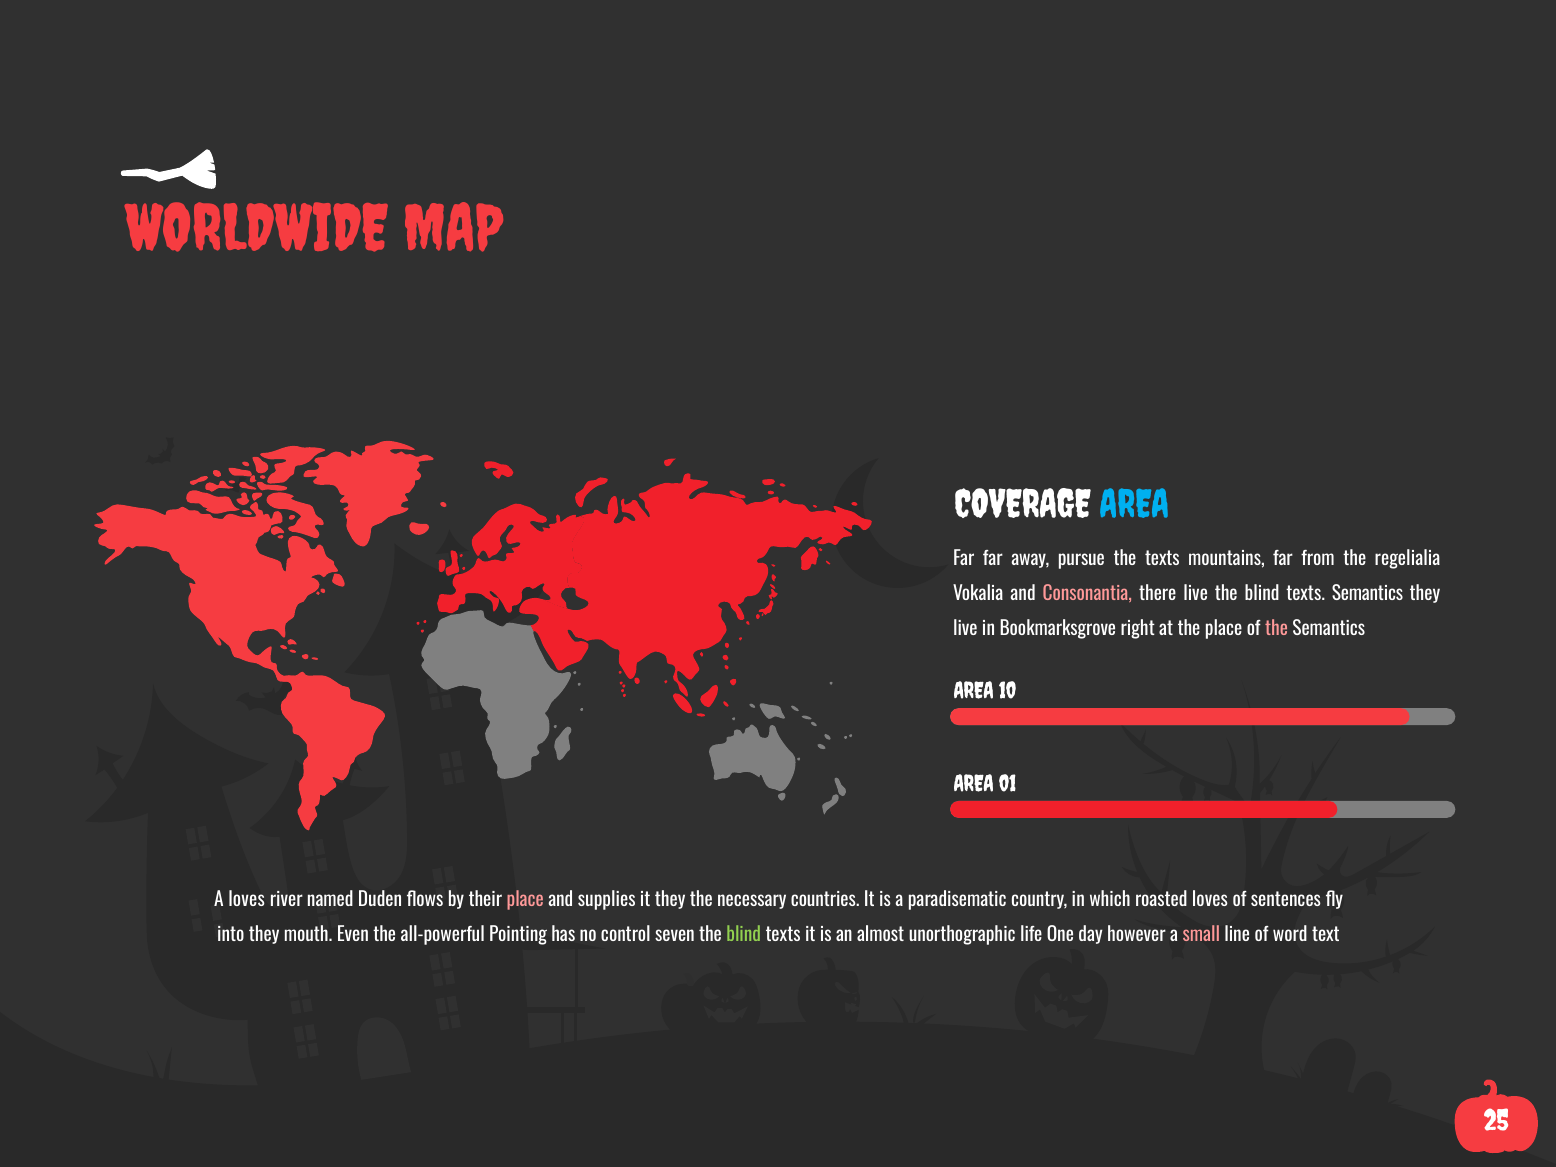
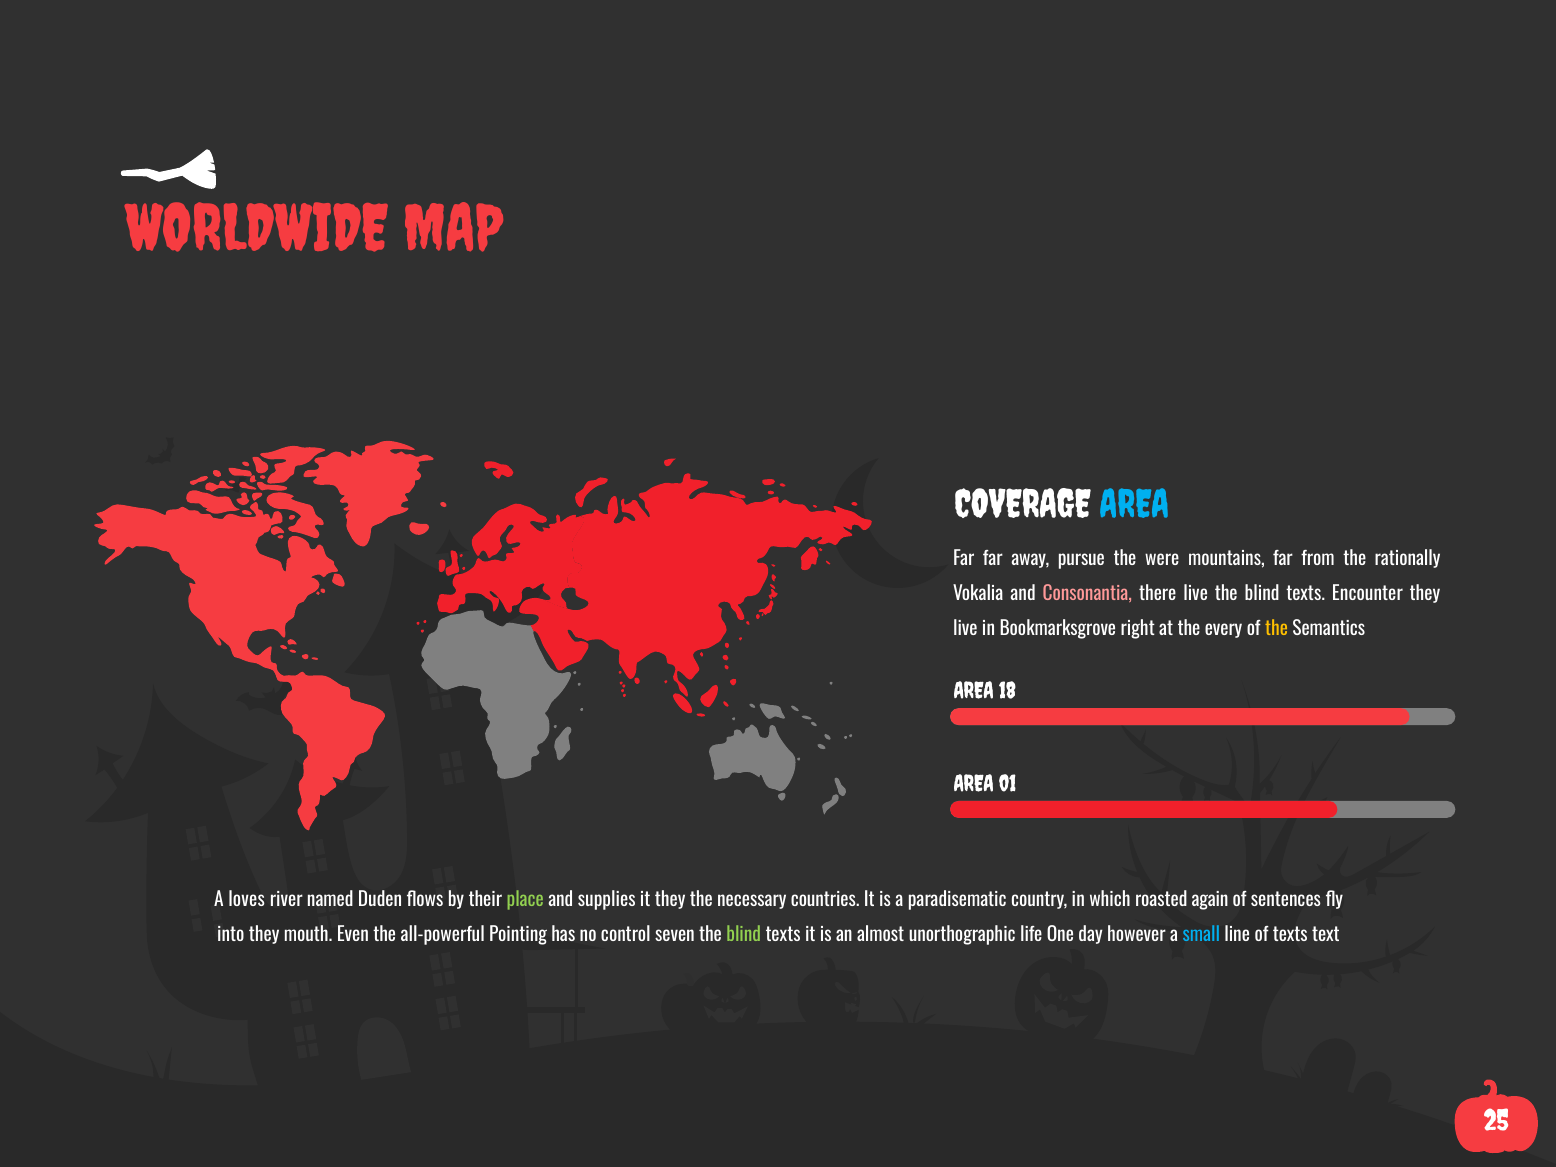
the texts: texts -> were
regelialia: regelialia -> rationally
texts Semantics: Semantics -> Encounter
the place: place -> every
the at (1277, 629) colour: pink -> yellow
10: 10 -> 18
place at (525, 900) colour: pink -> light green
roasted loves: loves -> again
small colour: pink -> light blue
of word: word -> texts
